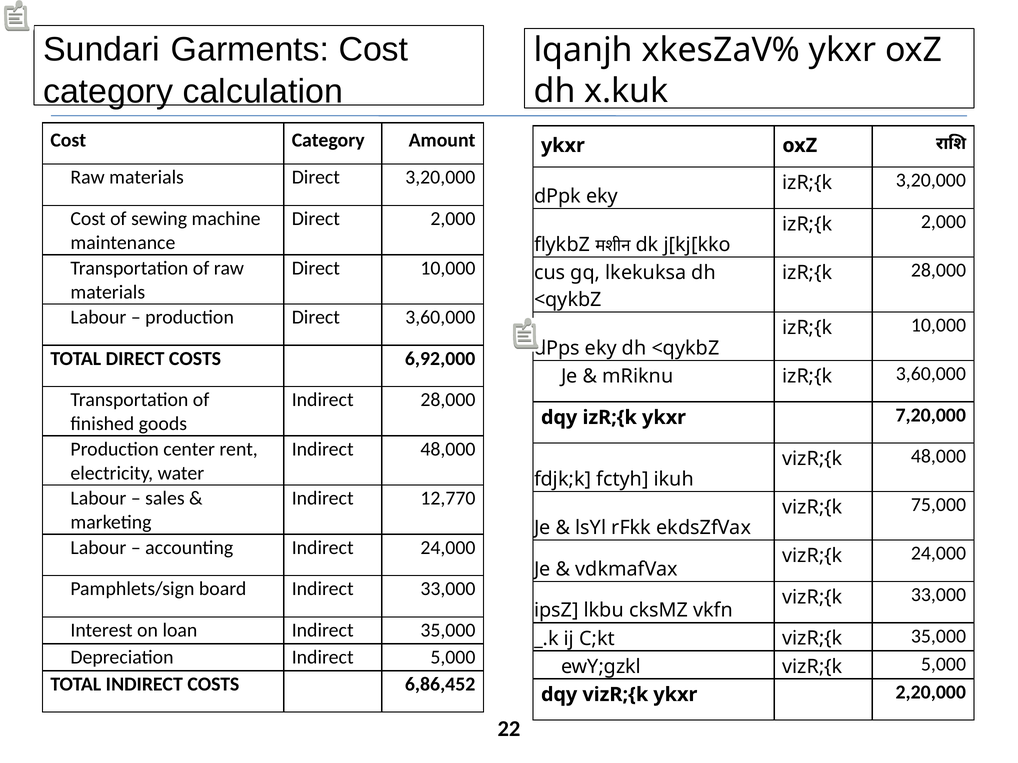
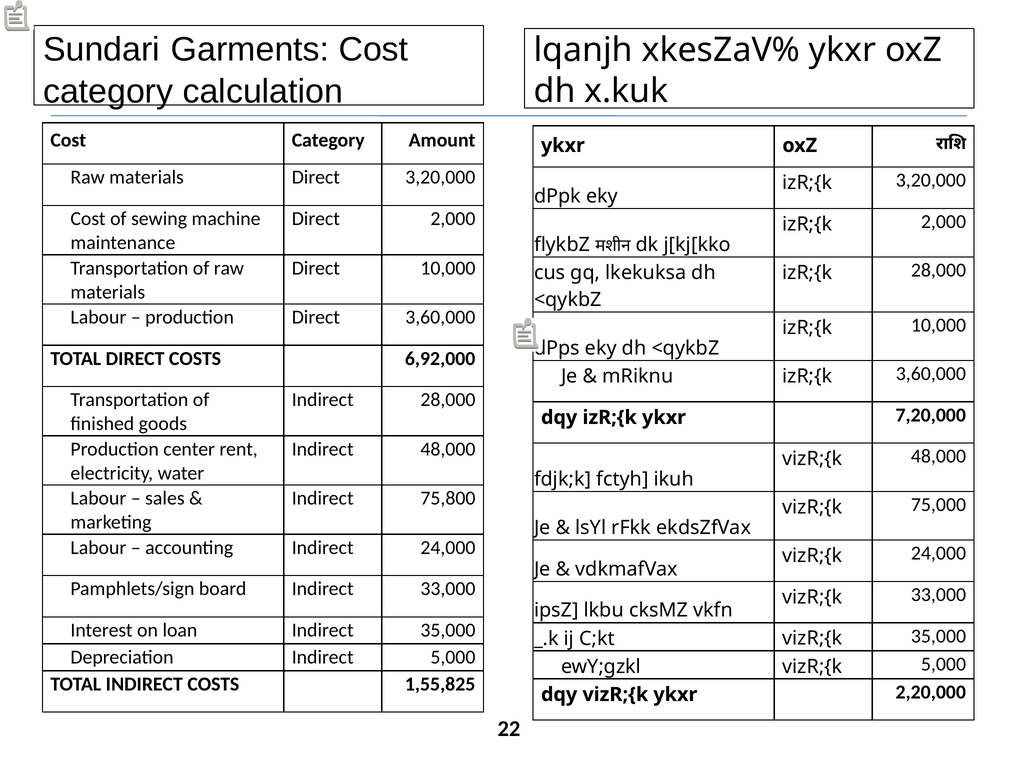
12,770: 12,770 -> 75,800
6,86,452: 6,86,452 -> 1,55,825
